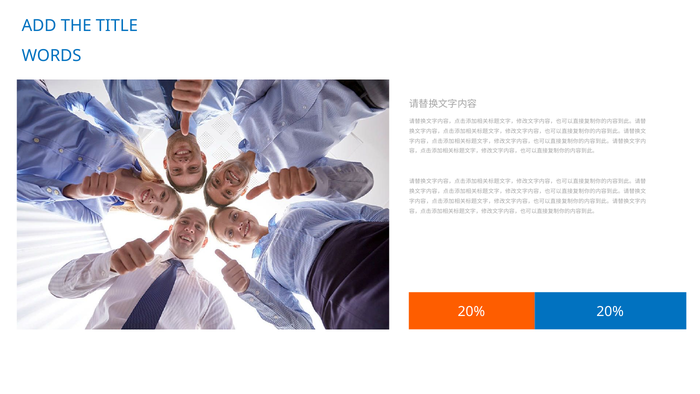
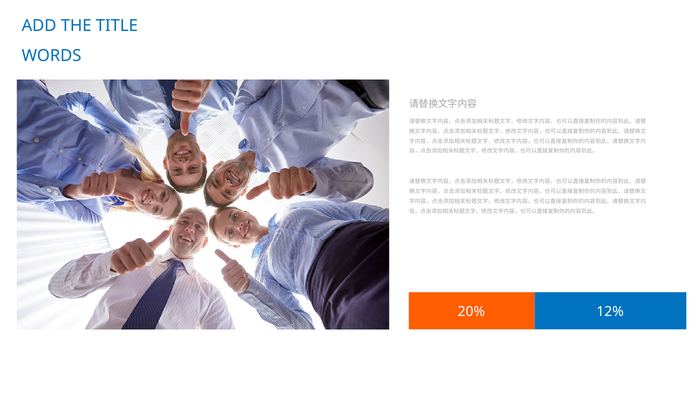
20% 20%: 20% -> 12%
